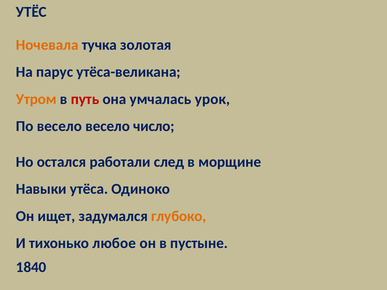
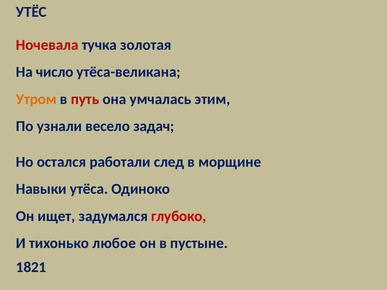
Ночевала colour: orange -> red
парус: парус -> число
урок: урок -> этим
По весело: весело -> узнали
число: число -> задач
глубоко colour: orange -> red
1840: 1840 -> 1821
